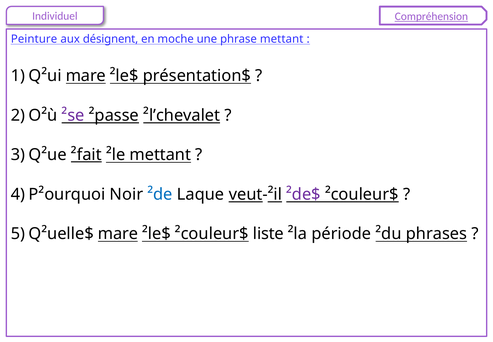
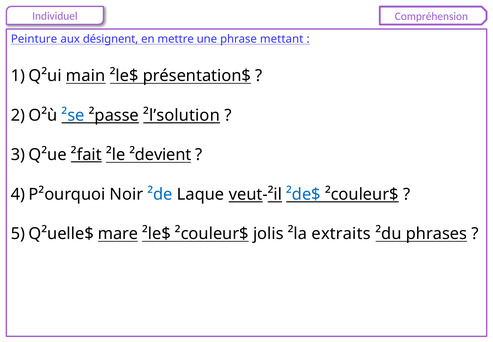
Compréhension underline: present -> none
moche: moche -> mettre
mare at (86, 76): mare -> main
²se colour: purple -> blue
²l’chevalet: ²l’chevalet -> ²l’solution
²le mettant: mettant -> ²devient
²de$ colour: purple -> blue
liste: liste -> jolis
période: période -> extraits
